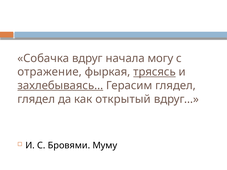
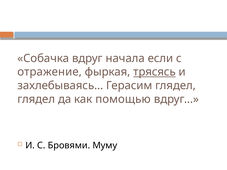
могу: могу -> если
захлебываясь… underline: present -> none
открытый: открытый -> помощью
